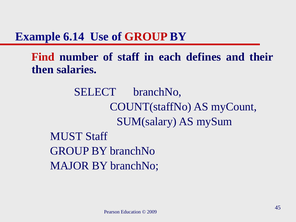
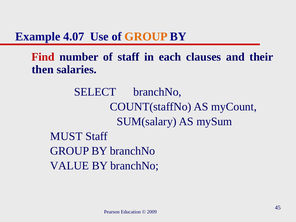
6.14: 6.14 -> 4.07
GROUP at (146, 37) colour: red -> orange
defines: defines -> clauses
MAJOR: MAJOR -> VALUE
